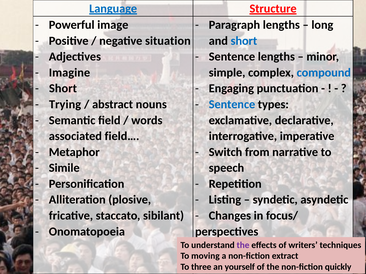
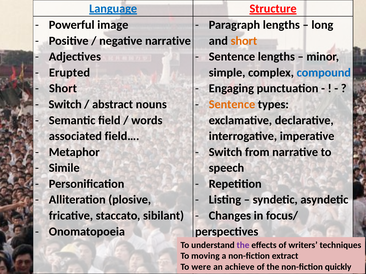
negative situation: situation -> narrative
short at (244, 41) colour: blue -> orange
Imagine: Imagine -> Erupted
Trying at (65, 105): Trying -> Switch
Sentence at (232, 105) colour: blue -> orange
three: three -> were
yourself: yourself -> achieve
